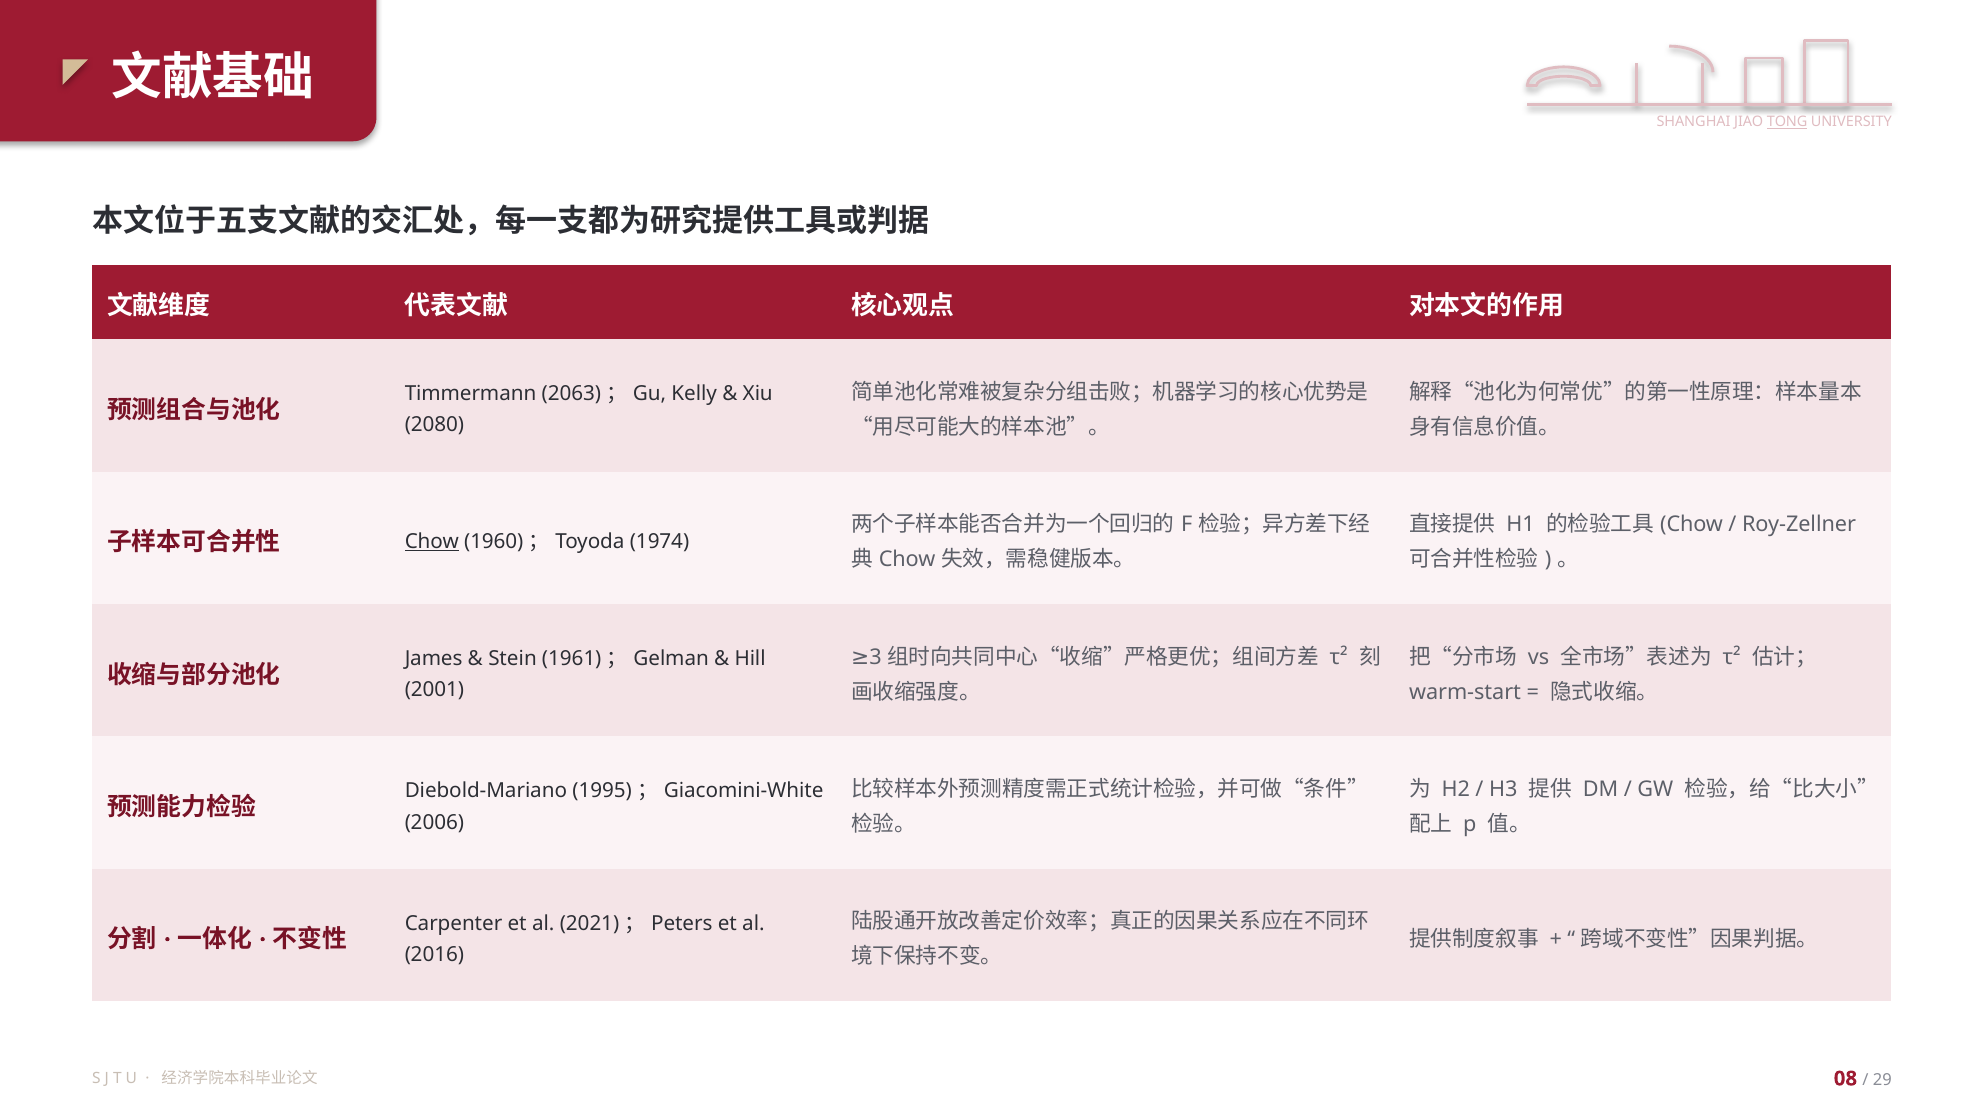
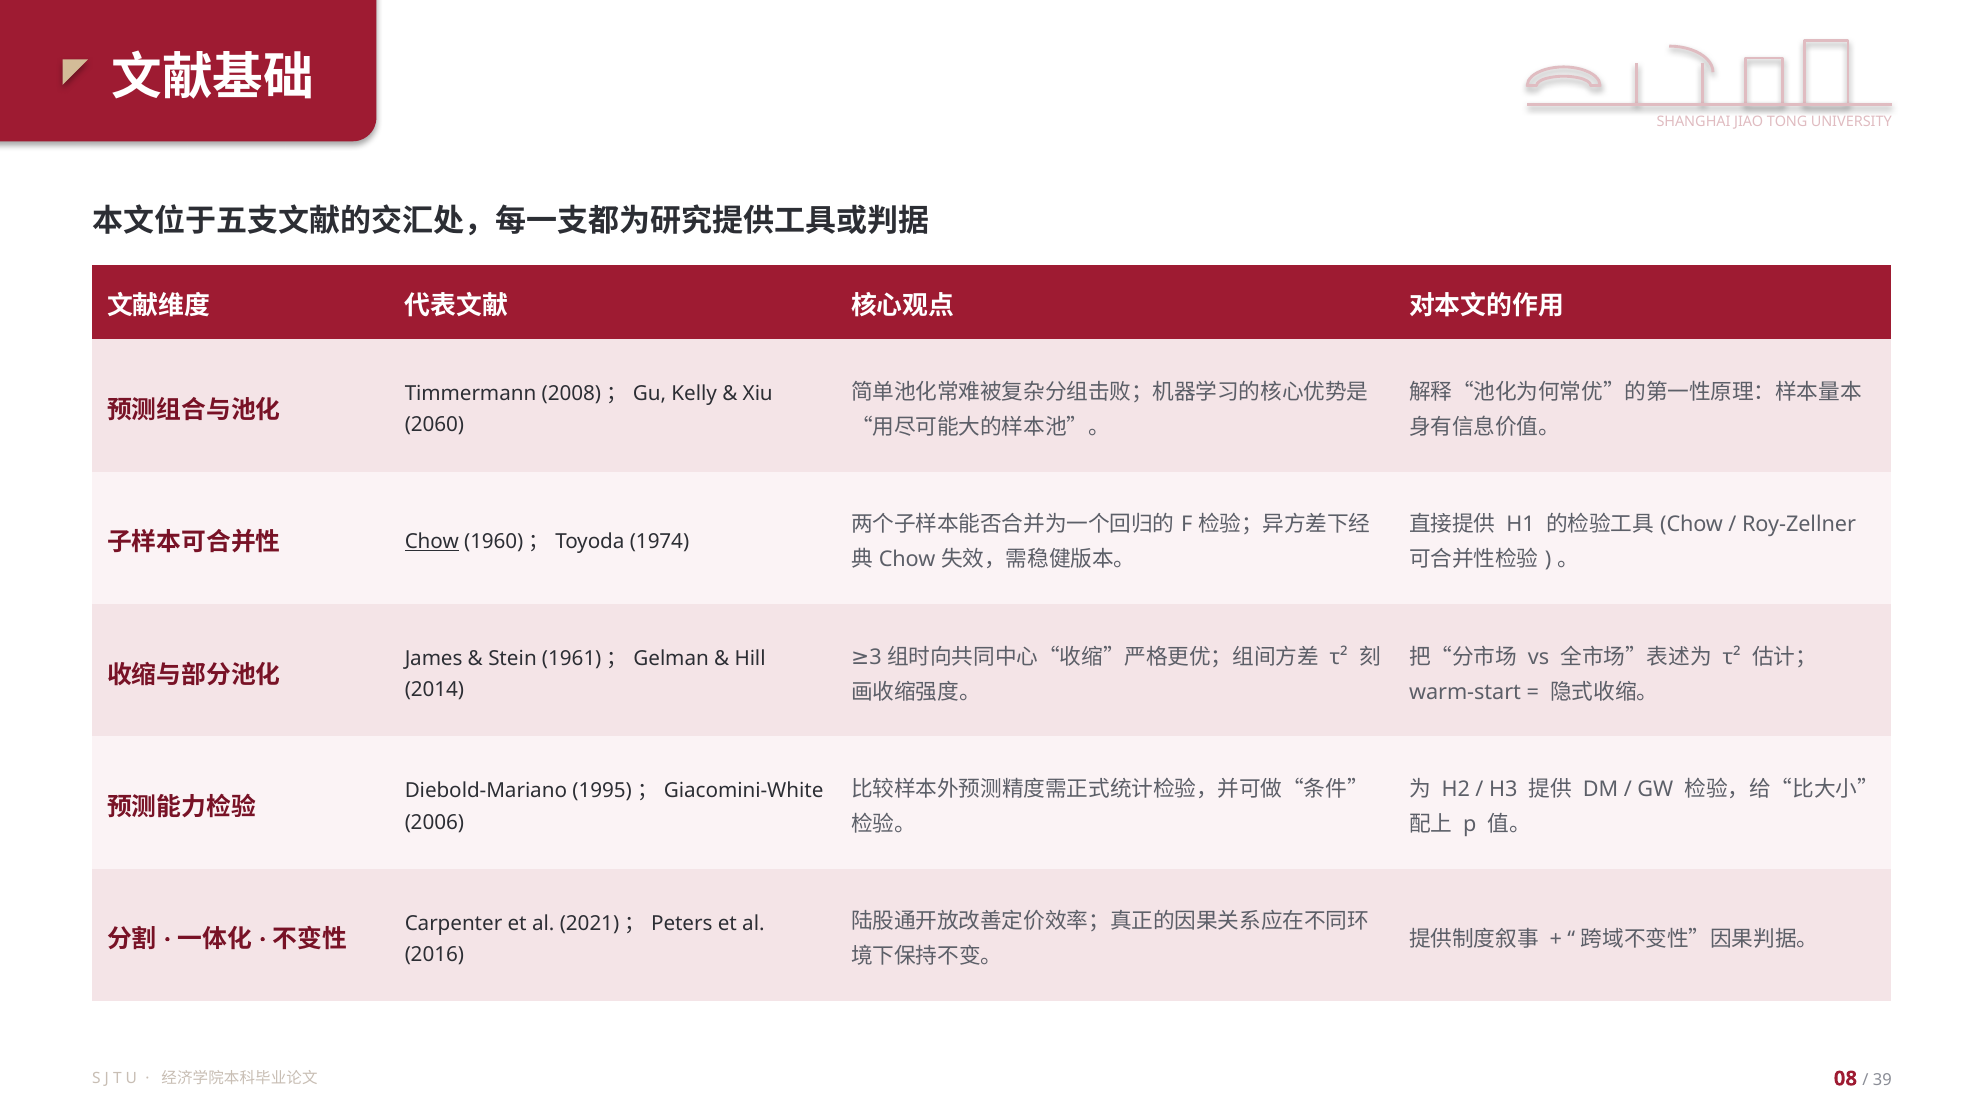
TONG underline: present -> none
2063: 2063 -> 2008
2080: 2080 -> 2060
2001: 2001 -> 2014
29: 29 -> 39
